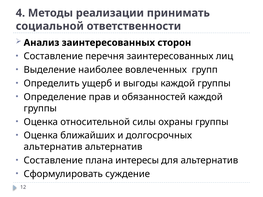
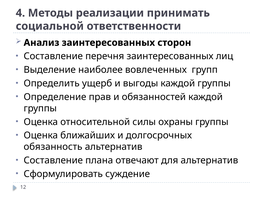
альтернатив at (53, 147): альтернатив -> обязанность
интересы: интересы -> отвечают
